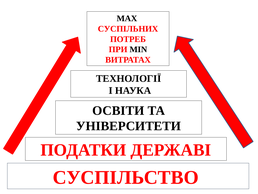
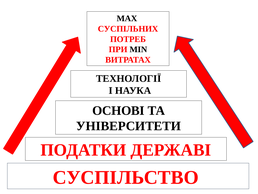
ОСВІТИ: ОСВІТИ -> ОСНОВІ
